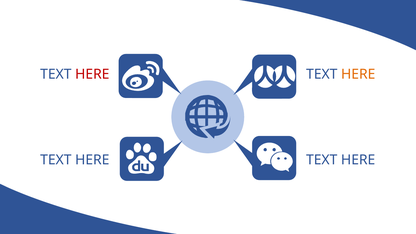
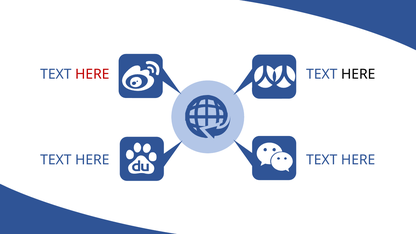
HERE at (358, 74) colour: orange -> black
